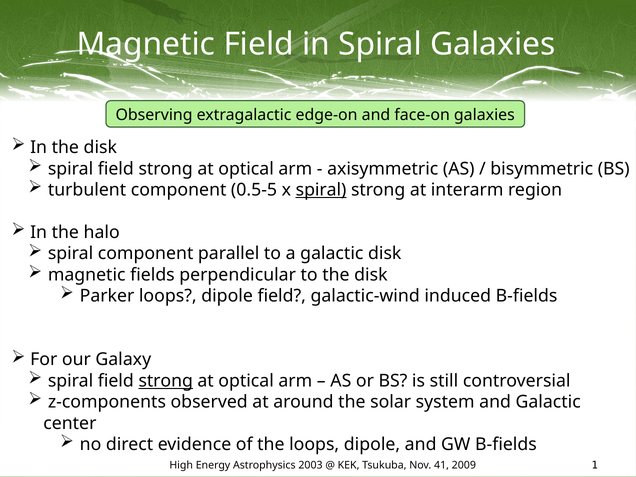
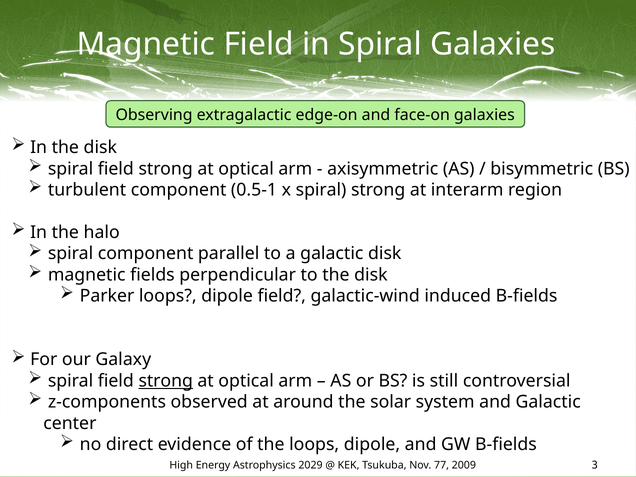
0.5-5: 0.5-5 -> 0.5-1
spiral at (321, 190) underline: present -> none
2003: 2003 -> 2029
41: 41 -> 77
1: 1 -> 3
